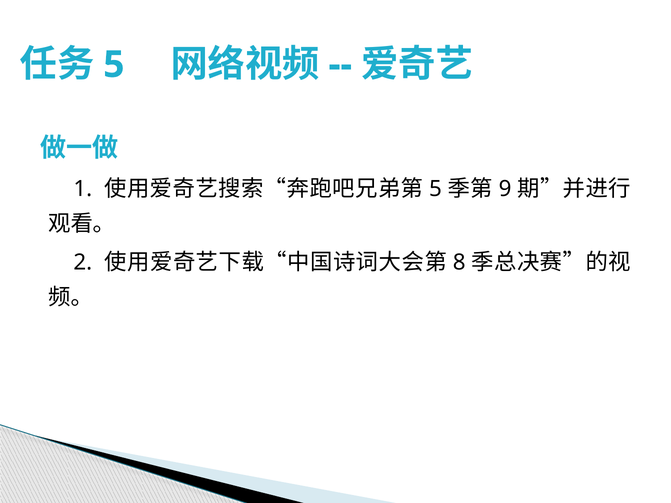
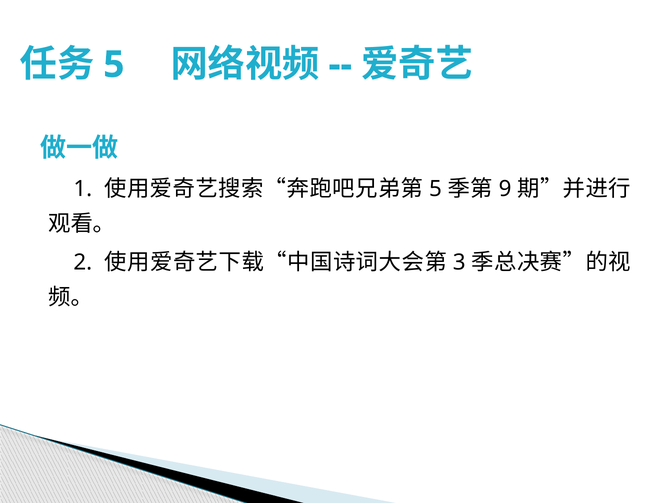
8: 8 -> 3
